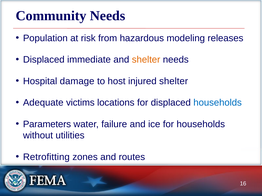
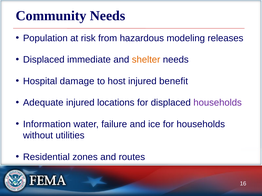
injured shelter: shelter -> benefit
Adequate victims: victims -> injured
households at (218, 103) colour: blue -> purple
Parameters: Parameters -> Information
Retrofitting: Retrofitting -> Residential
